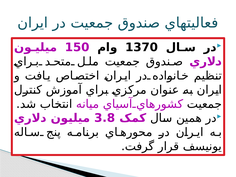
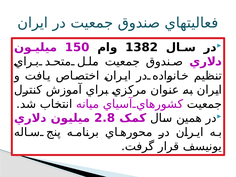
1370: 1370 -> 1382
3.8: 3.8 -> 2.8
